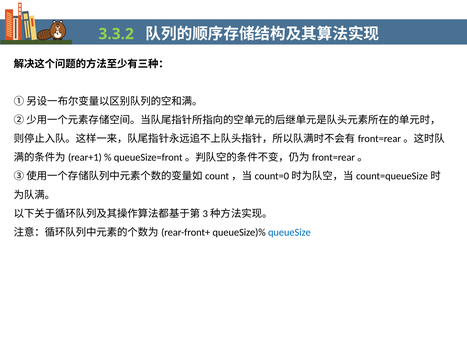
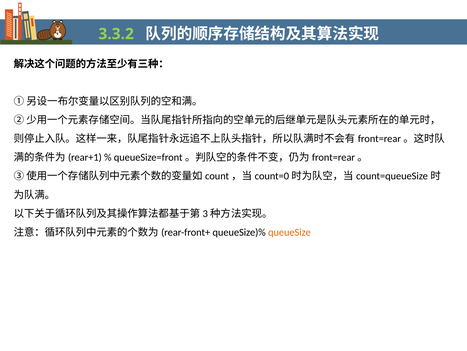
queueSize colour: blue -> orange
